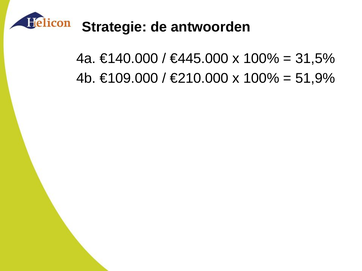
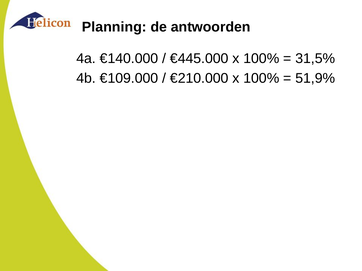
Strategie: Strategie -> Planning
